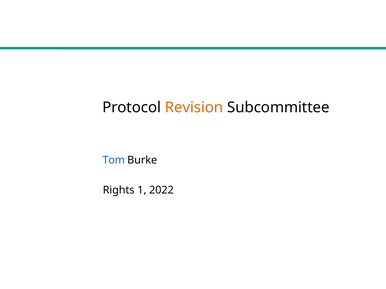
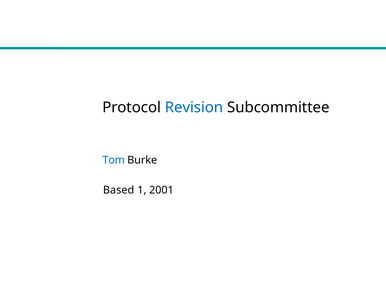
Revision colour: orange -> blue
Rights: Rights -> Based
2022: 2022 -> 2001
